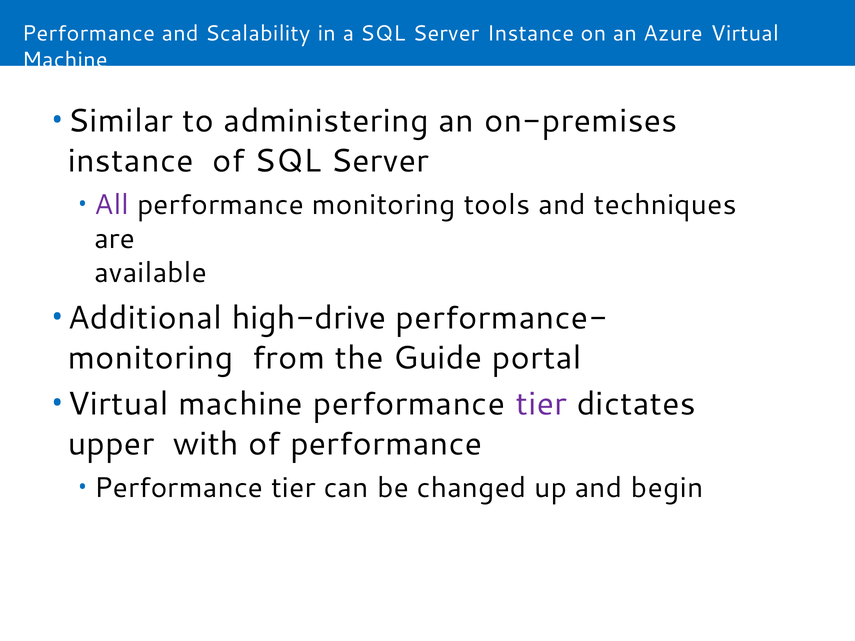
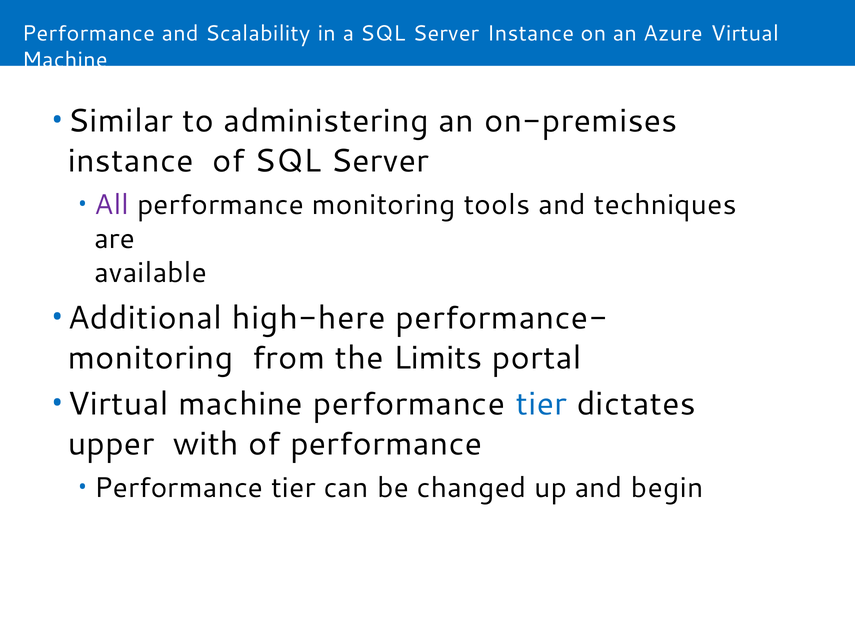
high-drive: high-drive -> high-here
Guide: Guide -> Limits
tier at (542, 404) colour: purple -> blue
